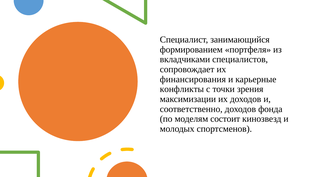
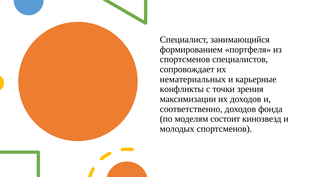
вкладчиками at (185, 59): вкладчиками -> спортсменов
финансирования: финансирования -> нематериальных
